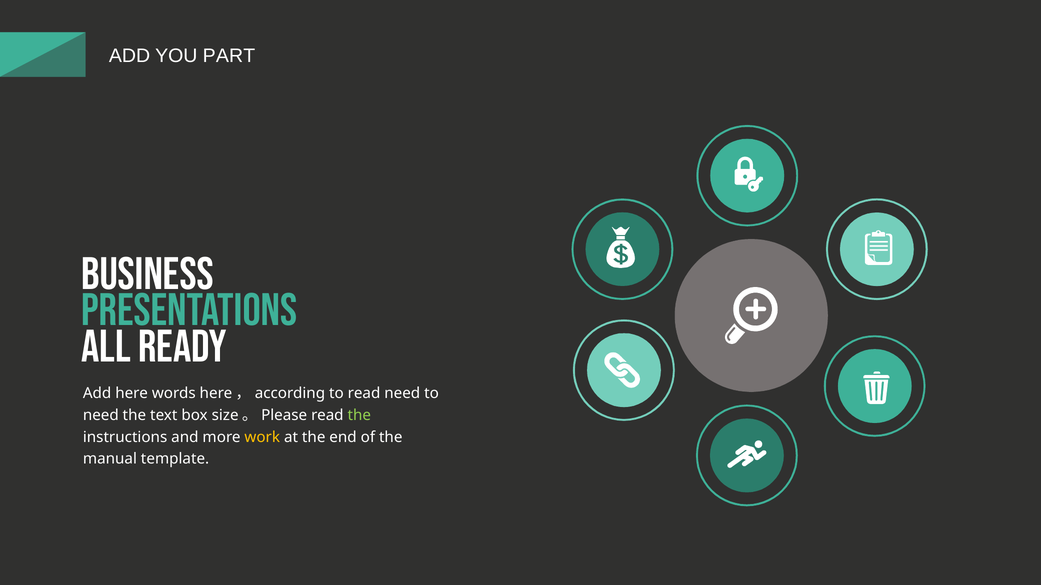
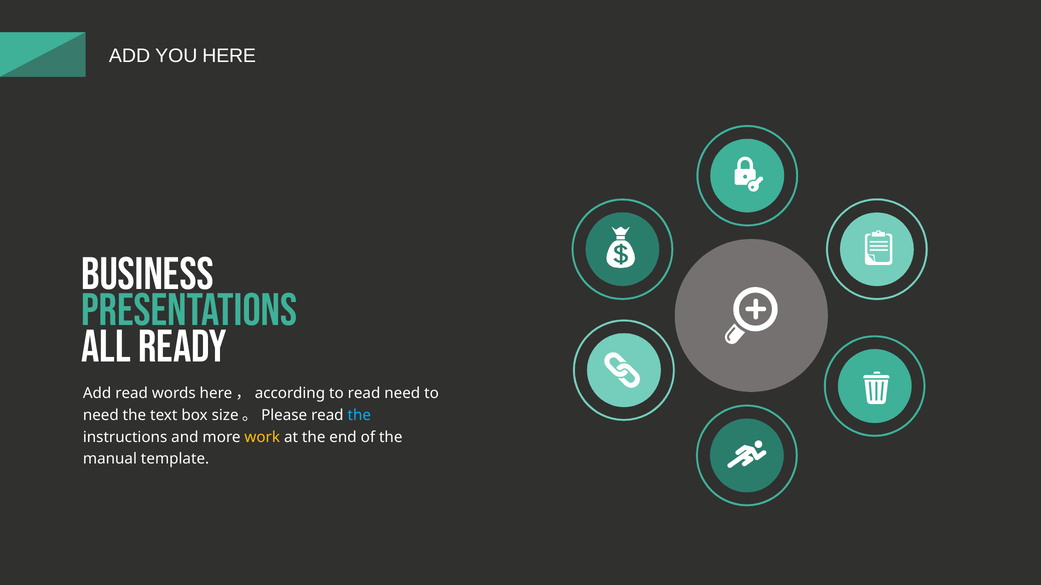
PART: PART -> HERE
Add here: here -> read
the at (359, 416) colour: light green -> light blue
